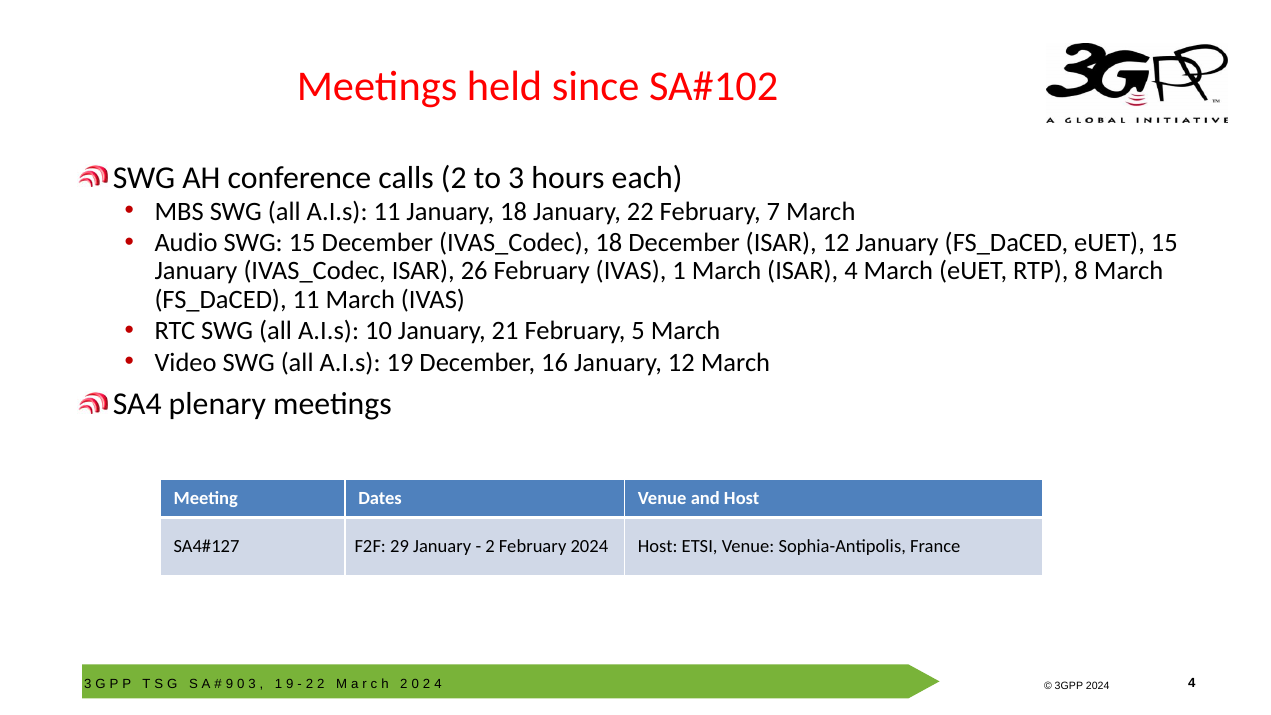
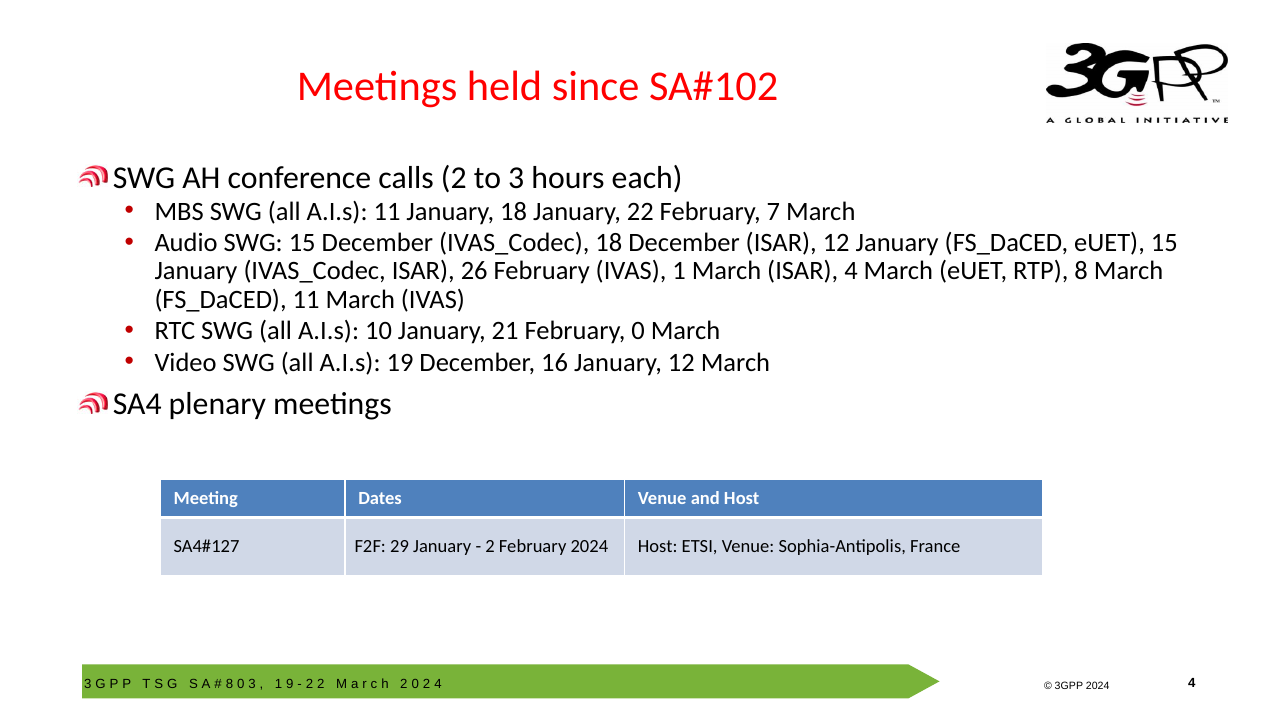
February 5: 5 -> 0
9 at (230, 684): 9 -> 8
